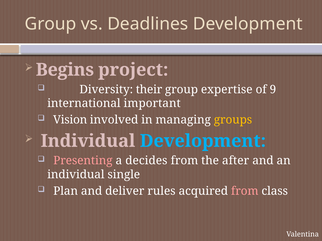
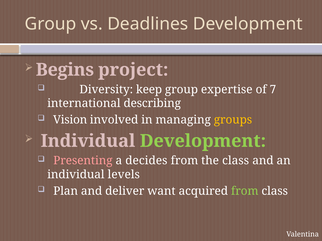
their: their -> keep
9: 9 -> 7
important: important -> describing
Development at (203, 141) colour: light blue -> light green
the after: after -> class
single: single -> levels
rules: rules -> want
from at (245, 191) colour: pink -> light green
